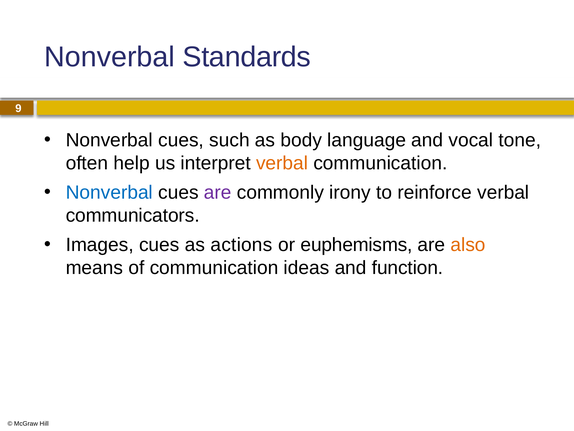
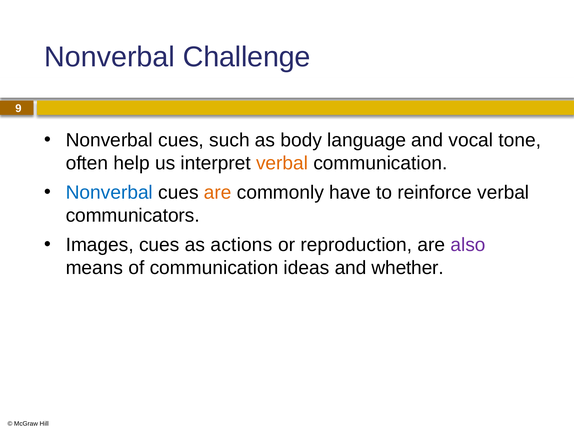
Standards: Standards -> Challenge
are at (218, 192) colour: purple -> orange
irony: irony -> have
euphemisms: euphemisms -> reproduction
also colour: orange -> purple
function: function -> whether
